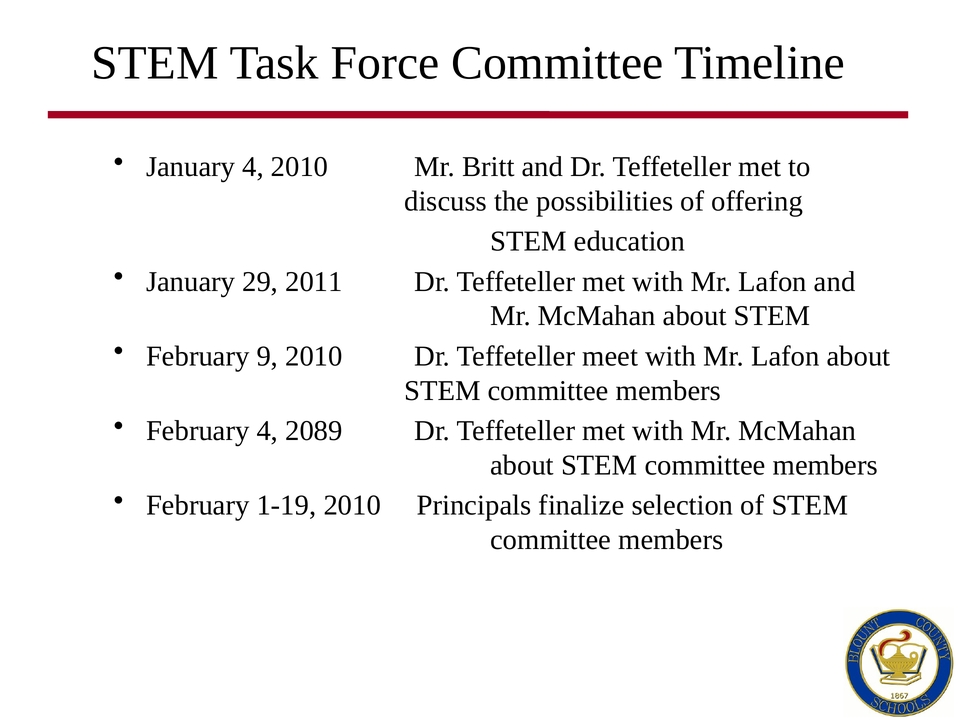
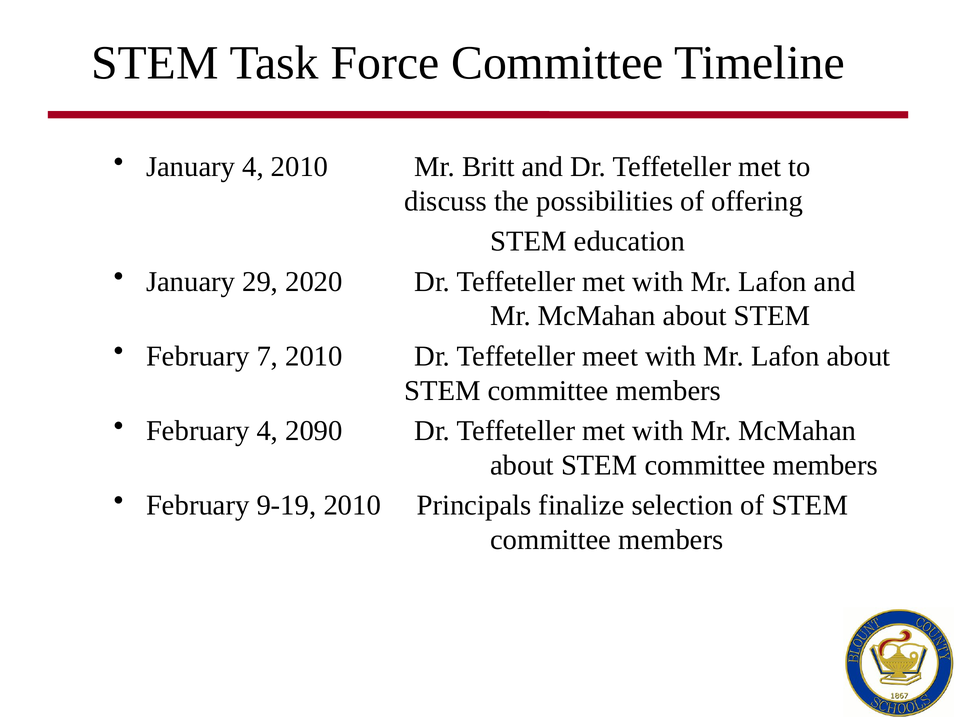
2011: 2011 -> 2020
9: 9 -> 7
2089: 2089 -> 2090
1-19: 1-19 -> 9-19
